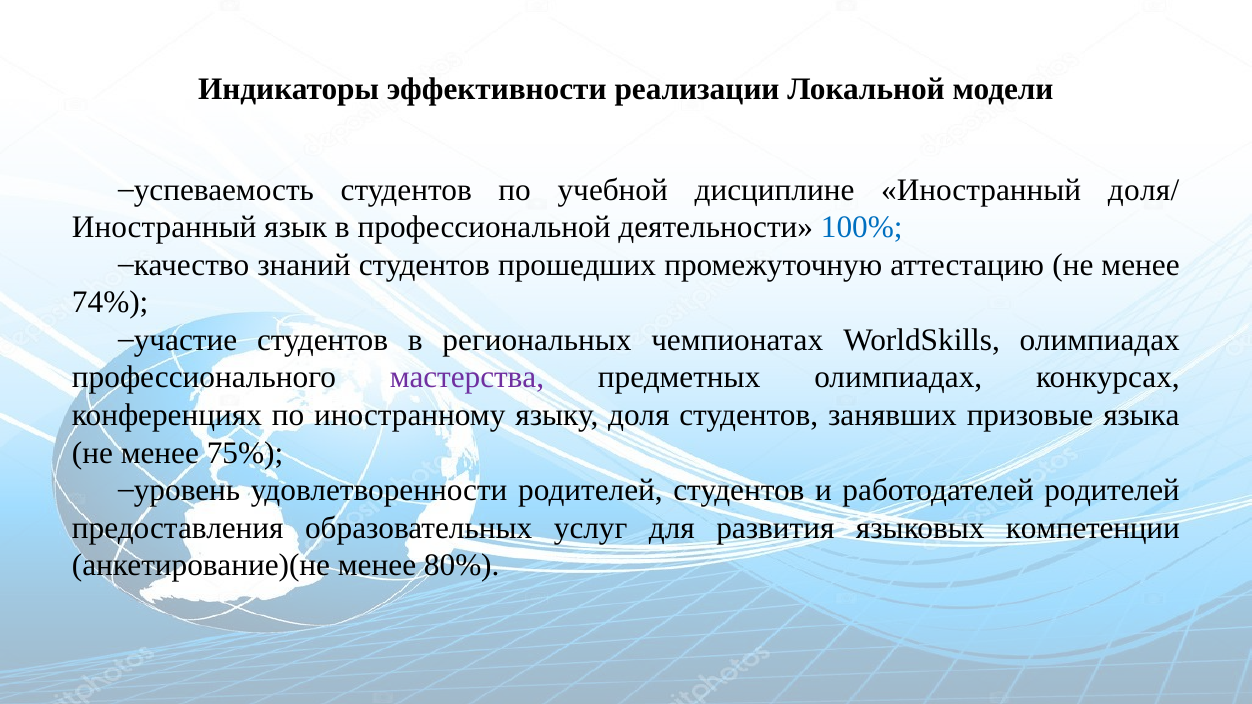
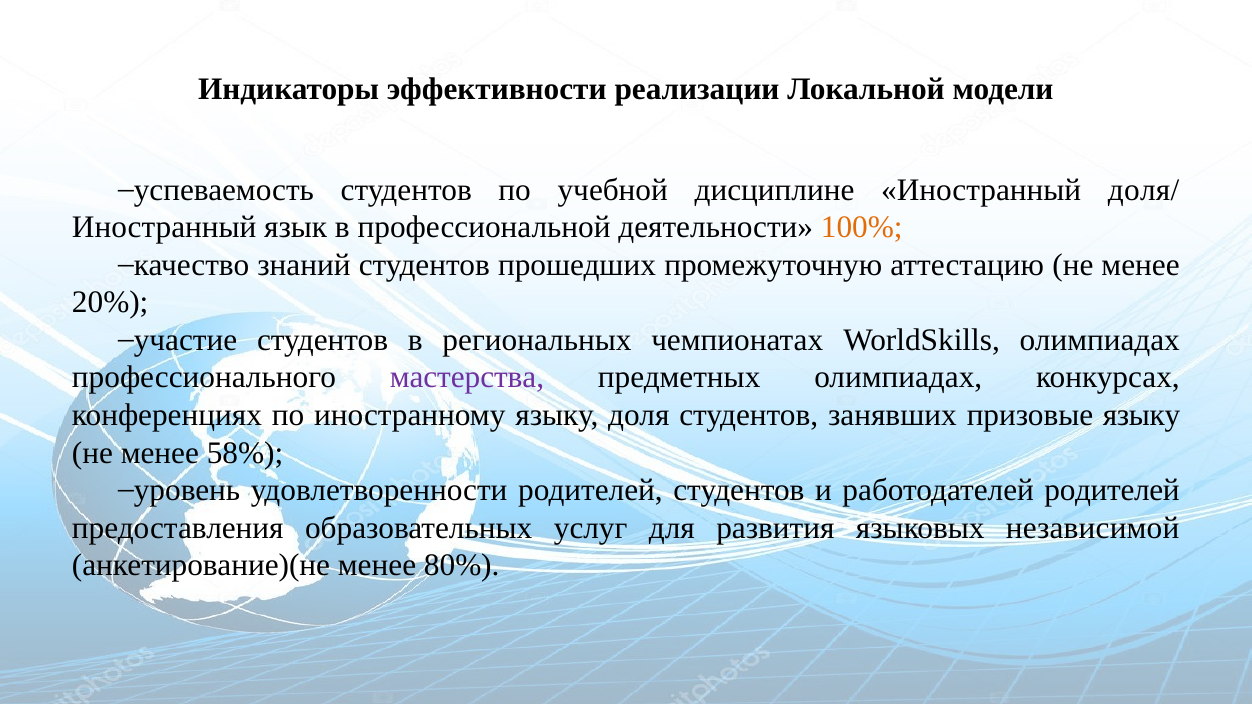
100% colour: blue -> orange
74%: 74% -> 20%
призовые языка: языка -> языку
75%: 75% -> 58%
компетенции: компетенции -> независимой
